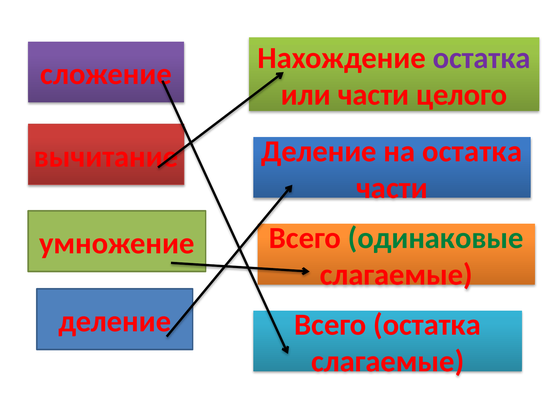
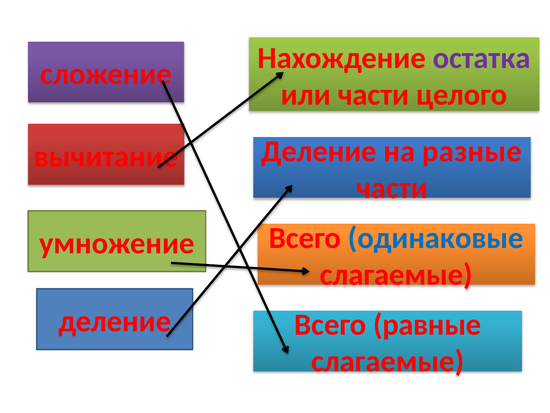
на остатка: остатка -> разные
одинаковые colour: green -> blue
Всего остатка: остатка -> равные
